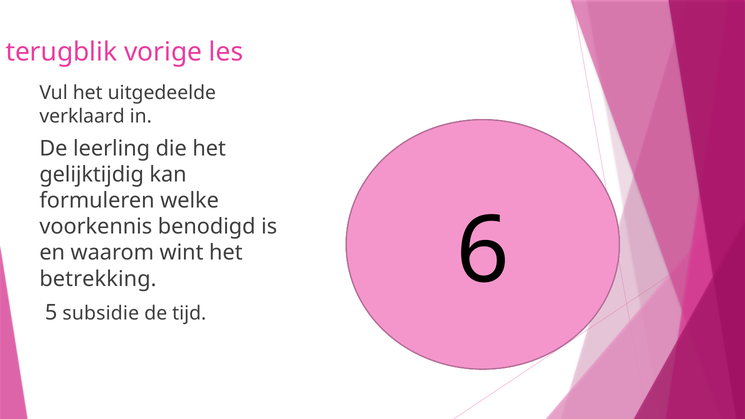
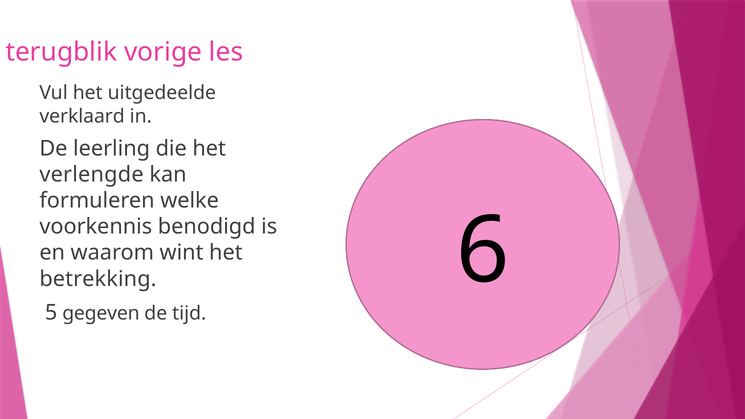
gelijktijdig: gelijktijdig -> verlengde
subsidie: subsidie -> gegeven
